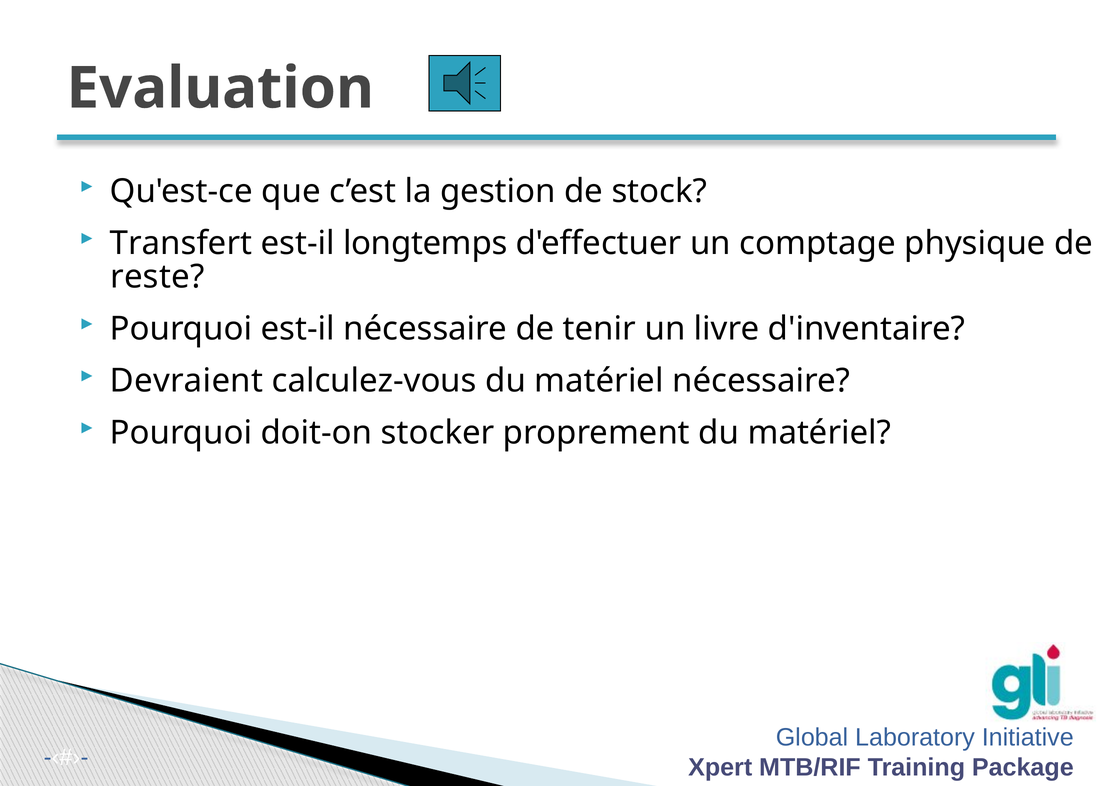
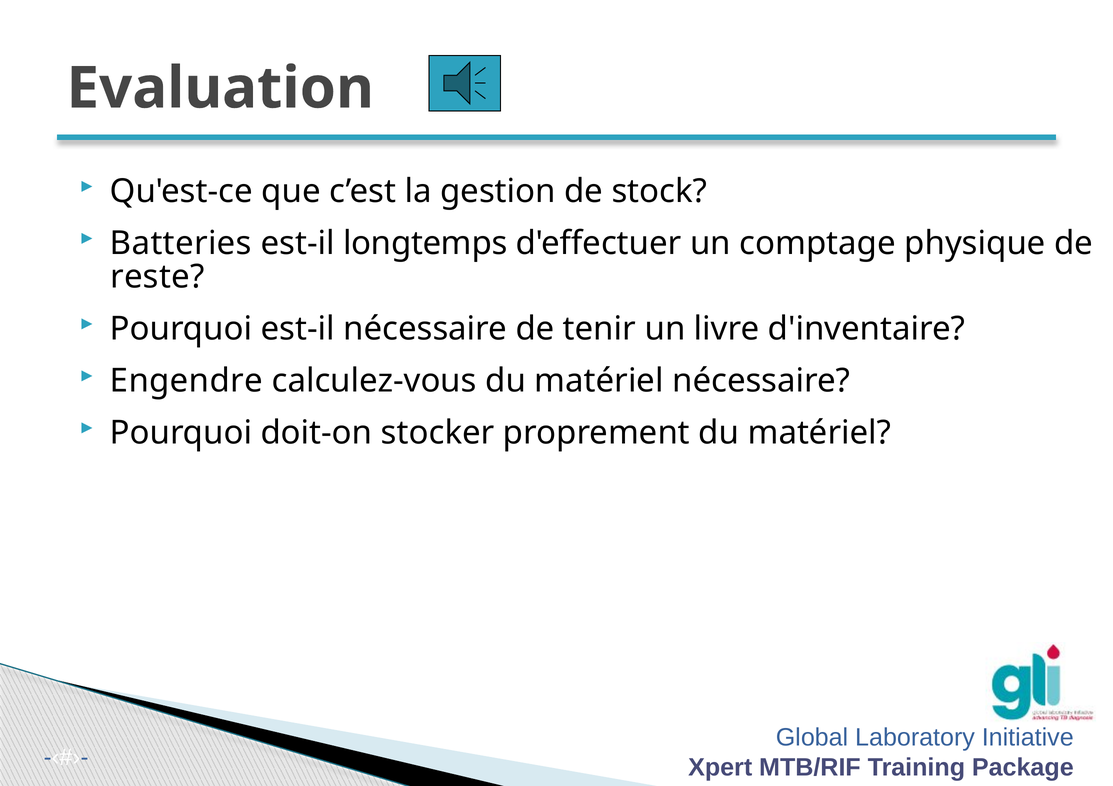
Transfert: Transfert -> Batteries
Devraient: Devraient -> Engendre
